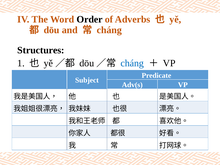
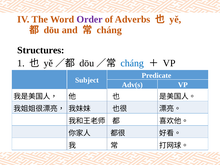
Order colour: black -> purple
